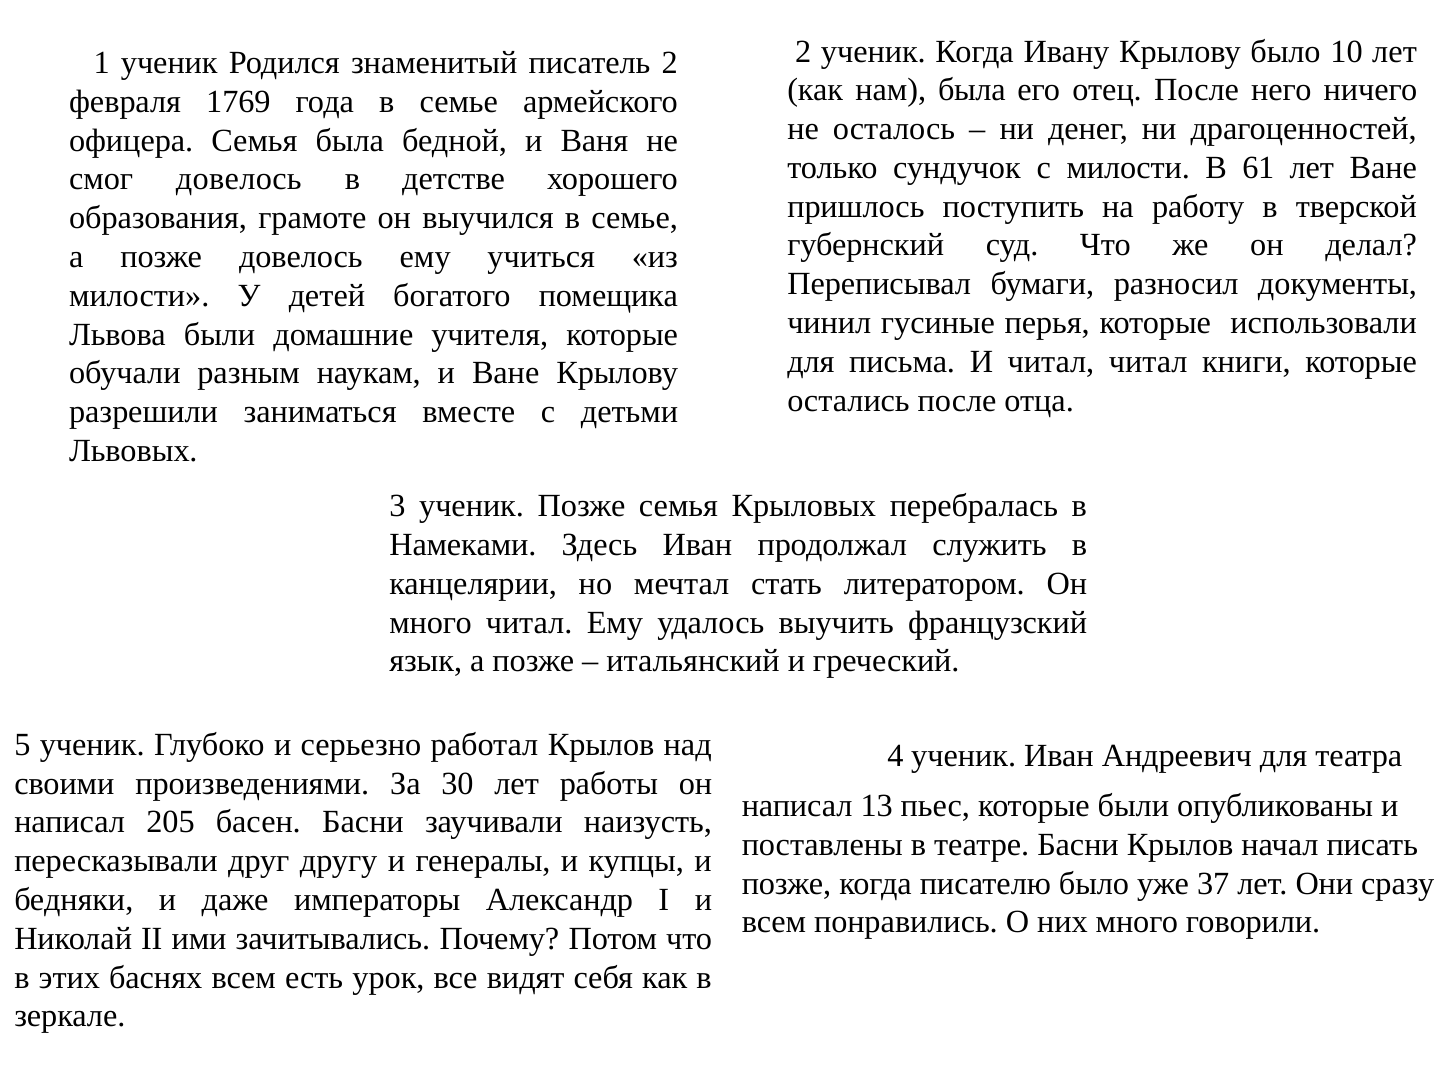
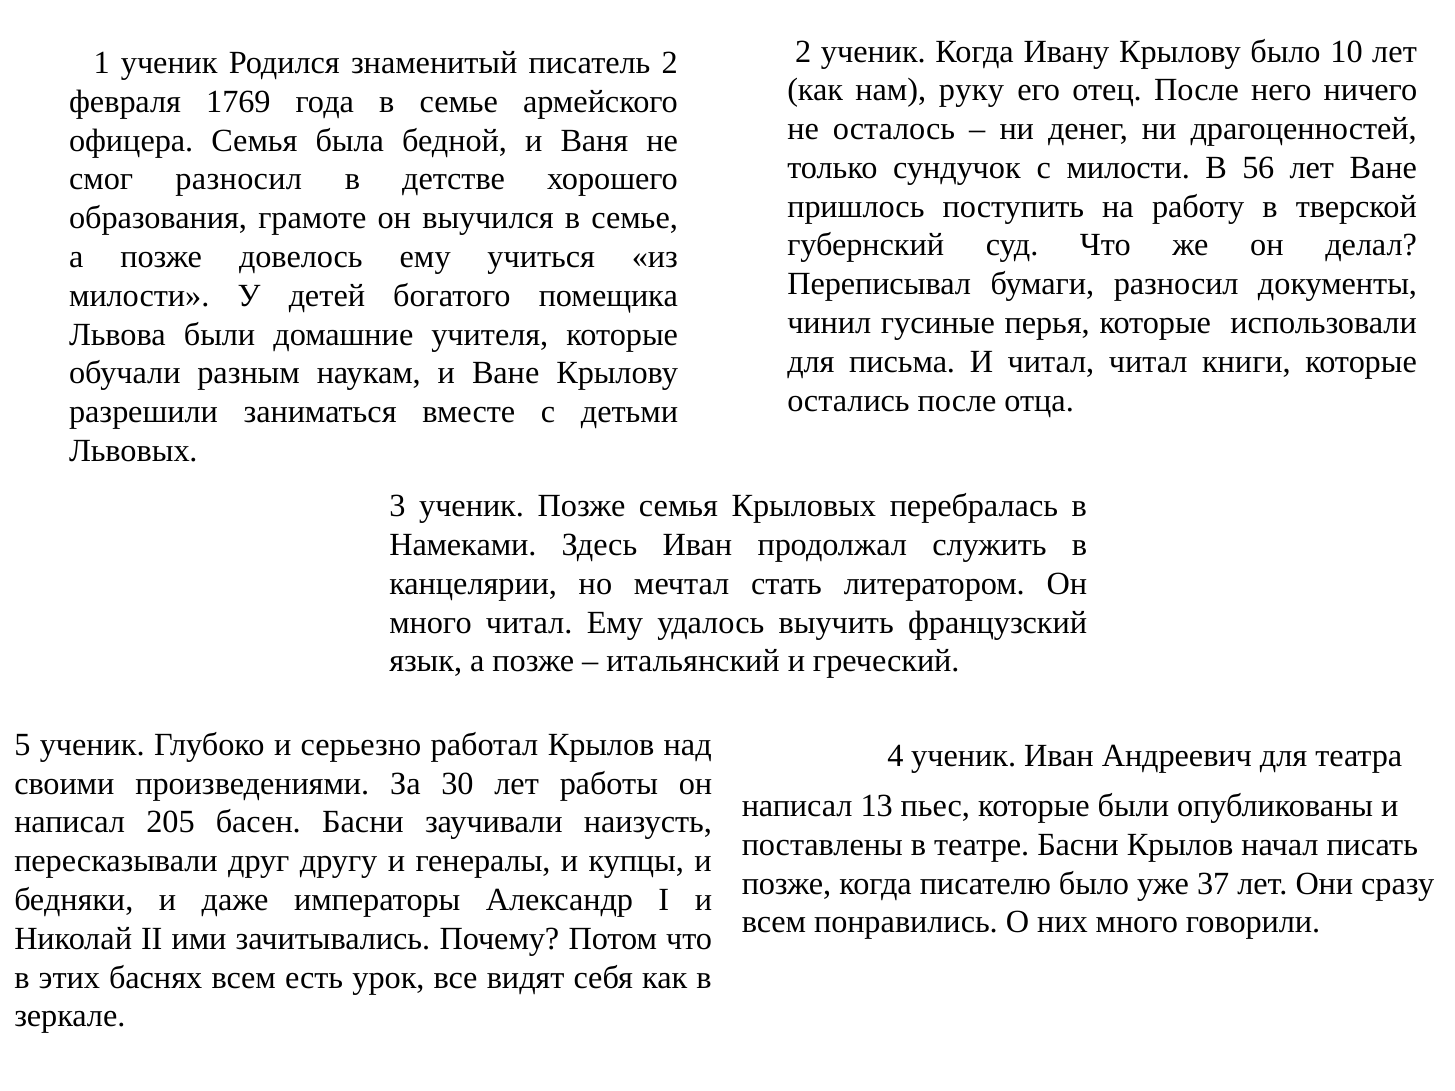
нам была: была -> руку
61: 61 -> 56
смог довелось: довелось -> разносил
